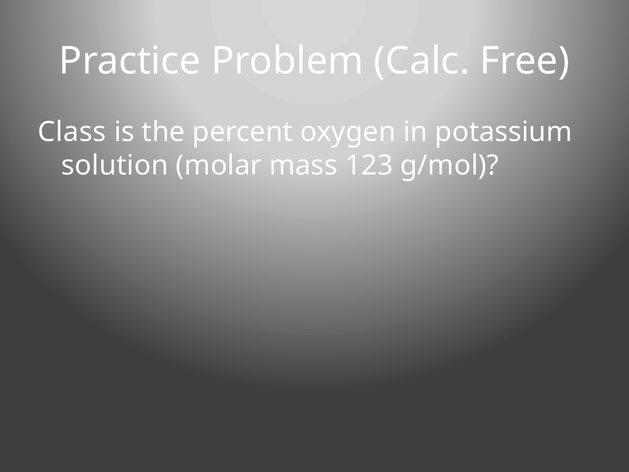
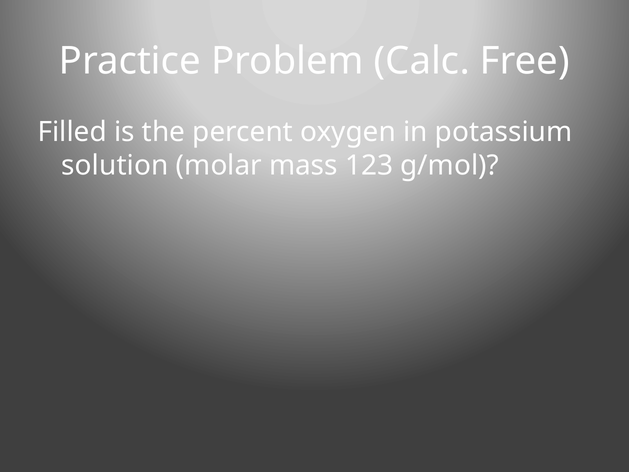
Class: Class -> Filled
